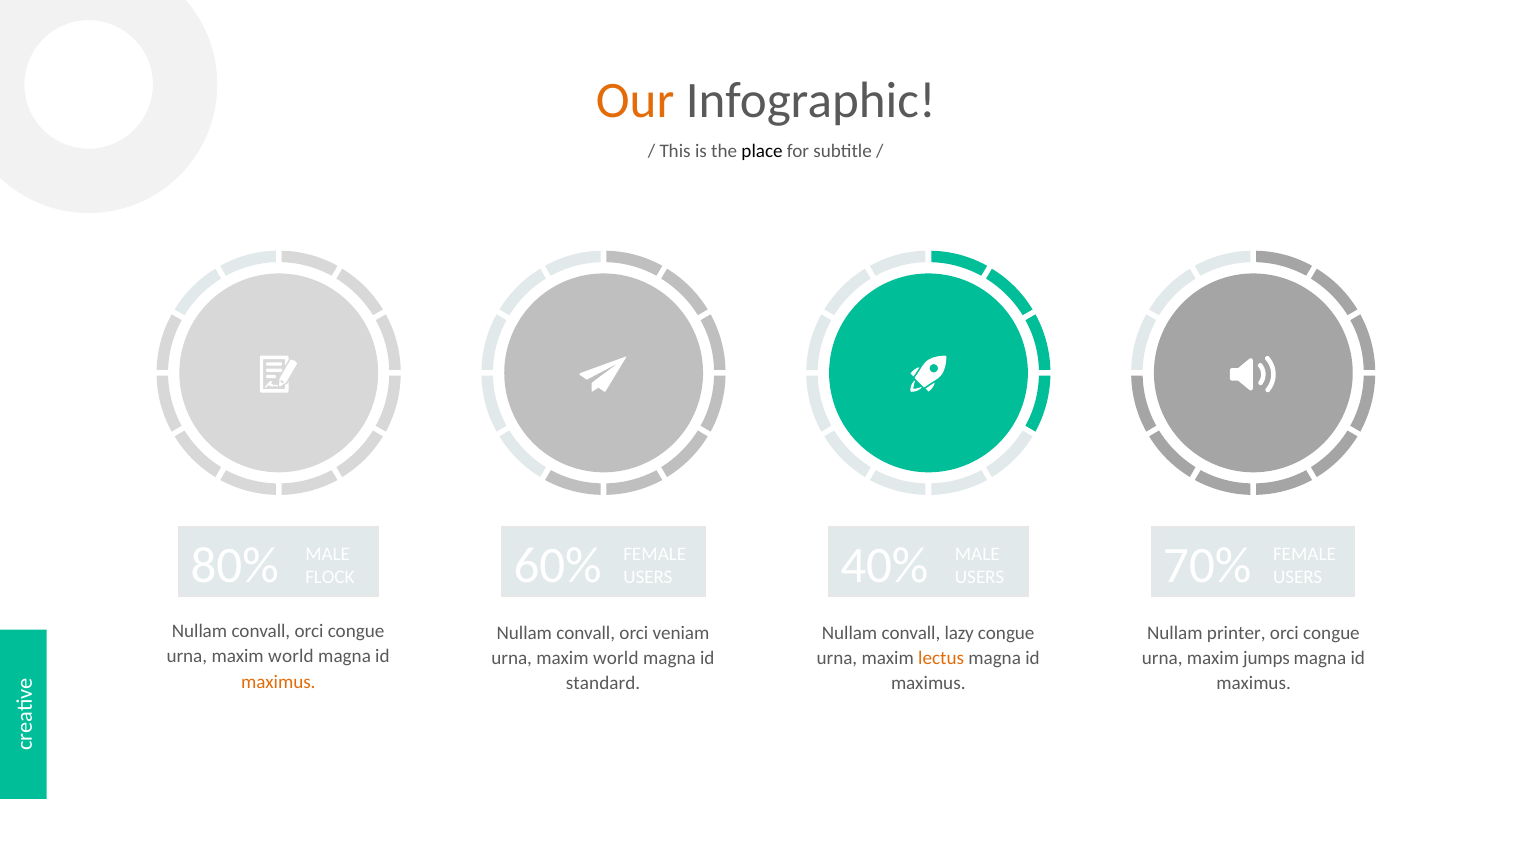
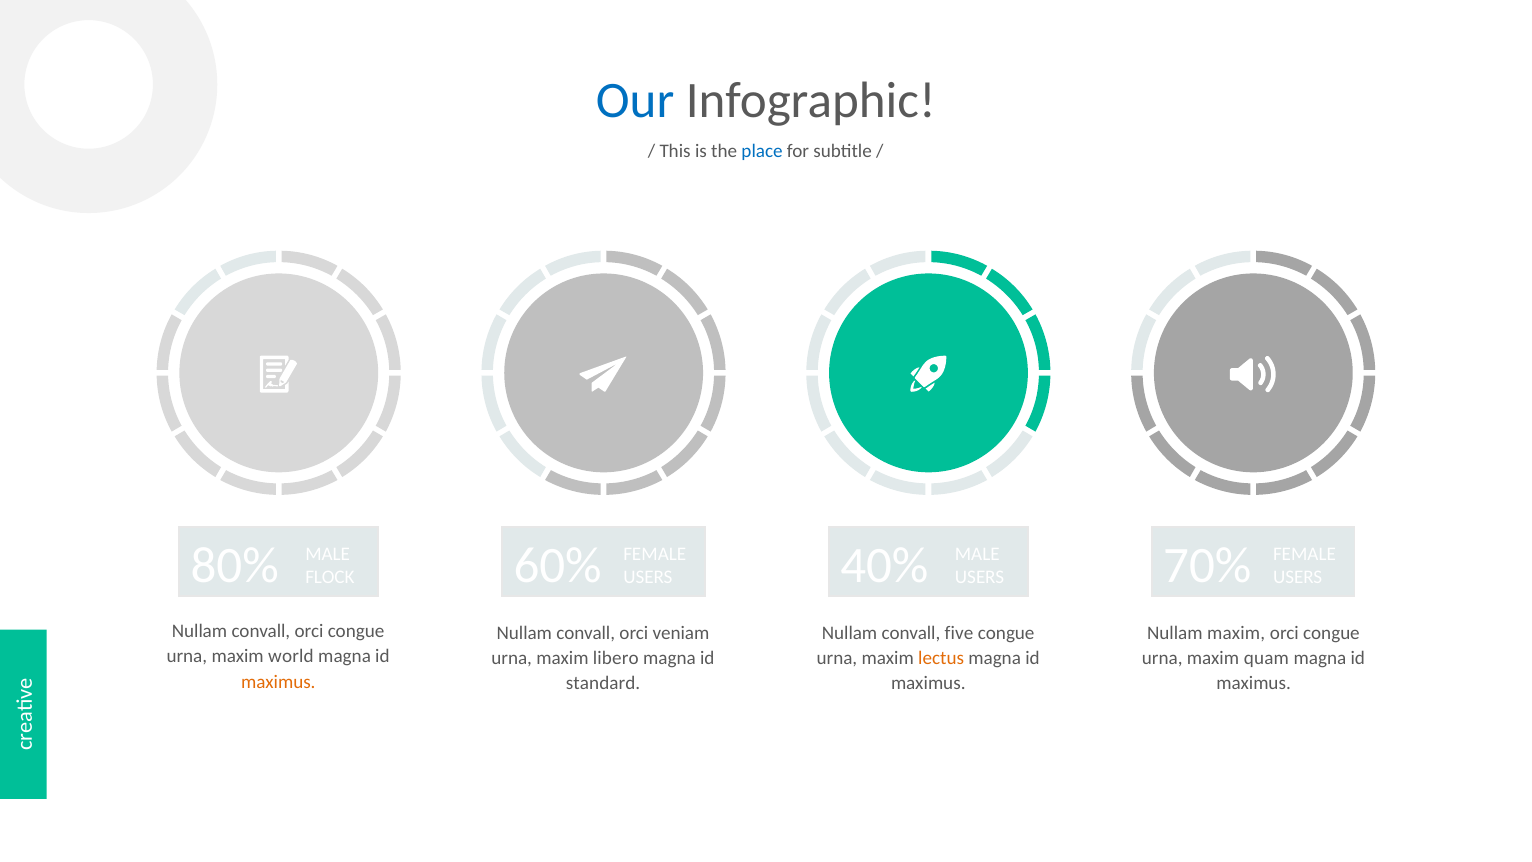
Our colour: orange -> blue
place colour: black -> blue
lazy: lazy -> five
Nullam printer: printer -> maxim
world at (616, 658): world -> libero
jumps: jumps -> quam
